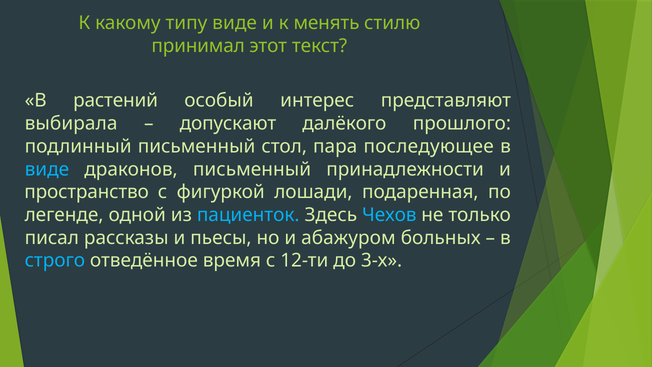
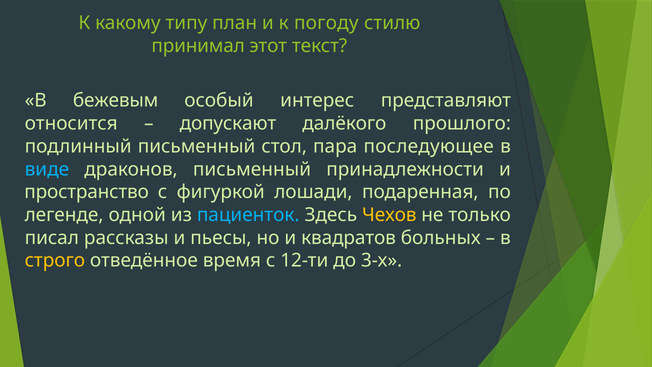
типу виде: виде -> план
менять: менять -> погоду
растений: растений -> бежевым
выбирала: выбирала -> относится
Чехов colour: light blue -> yellow
абажуром: абажуром -> квадратов
строго colour: light blue -> yellow
